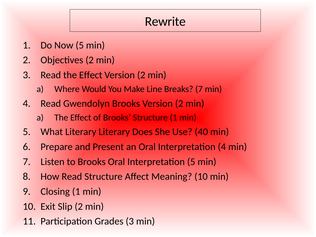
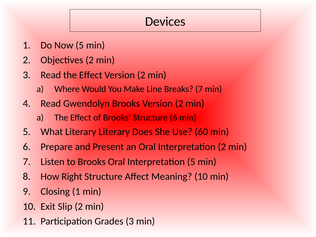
Rewrite: Rewrite -> Devices
Structure 1: 1 -> 6
40: 40 -> 60
Interpretation 4: 4 -> 2
How Read: Read -> Right
